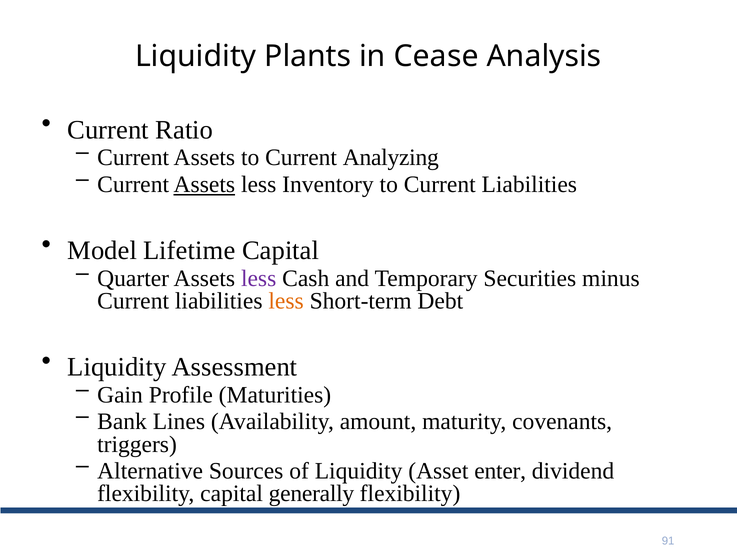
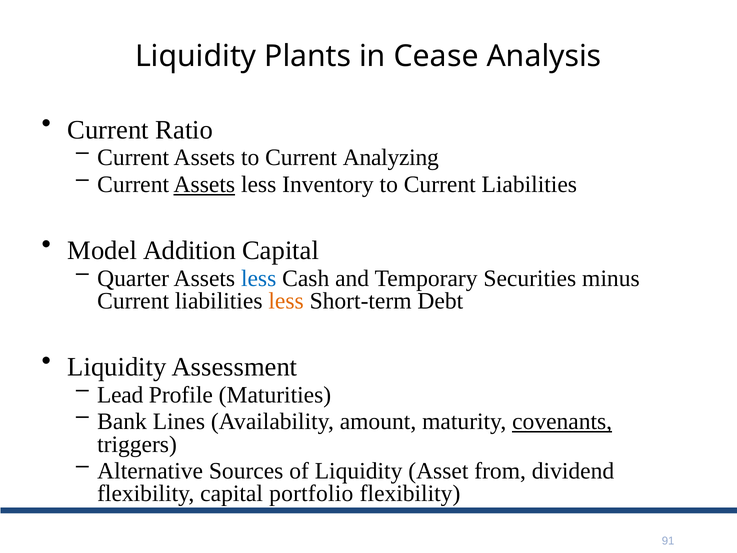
Lifetime: Lifetime -> Addition
less at (259, 278) colour: purple -> blue
Gain: Gain -> Lead
covenants underline: none -> present
enter: enter -> from
generally: generally -> portfolio
